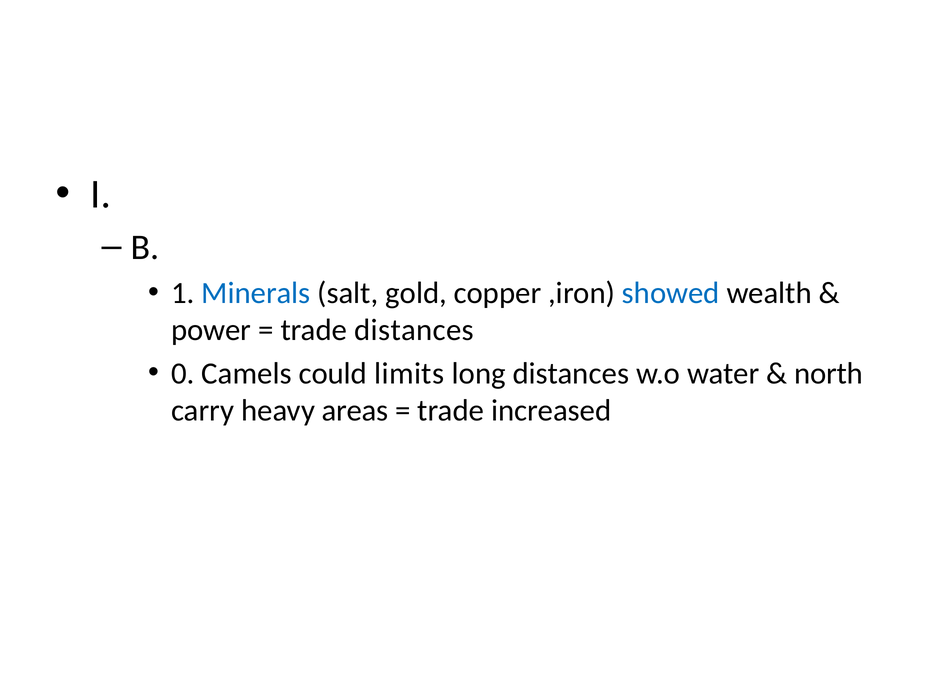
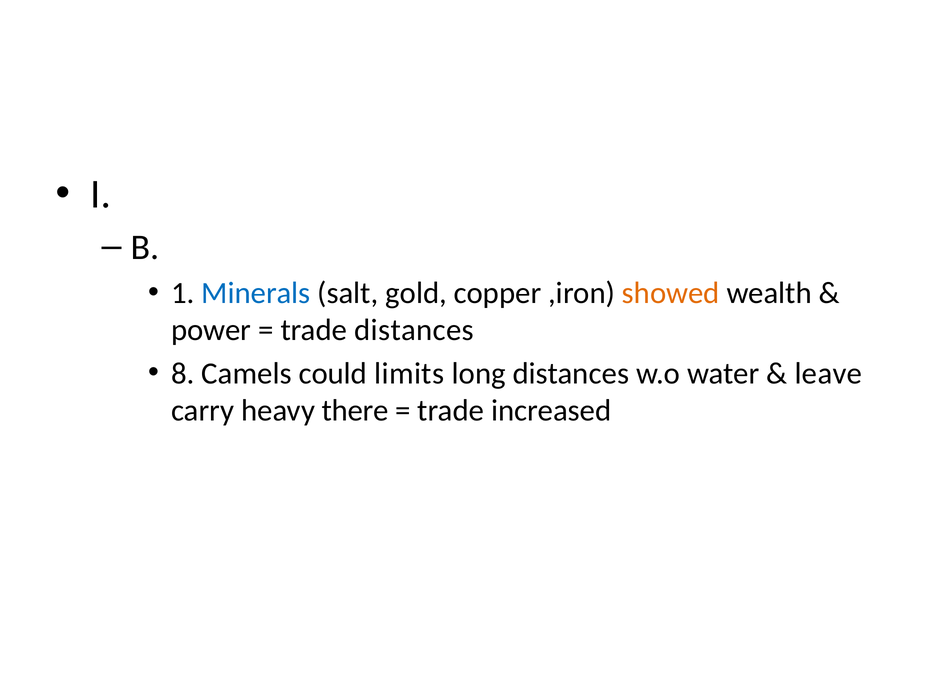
showed colour: blue -> orange
0: 0 -> 8
north: north -> leave
areas: areas -> there
